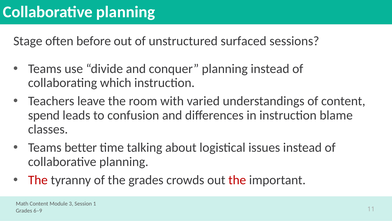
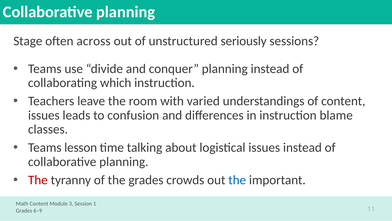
before: before -> across
surfaced: surfaced -> seriously
spend at (44, 115): spend -> issues
better: better -> lesson
the at (237, 180) colour: red -> blue
